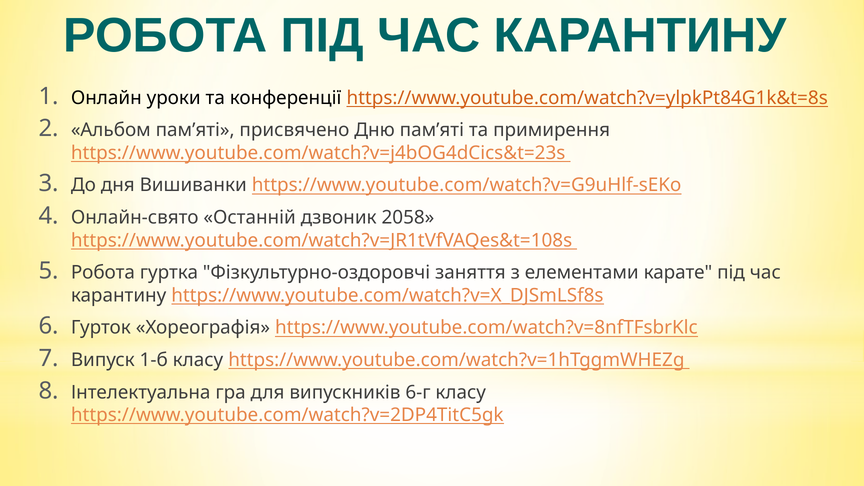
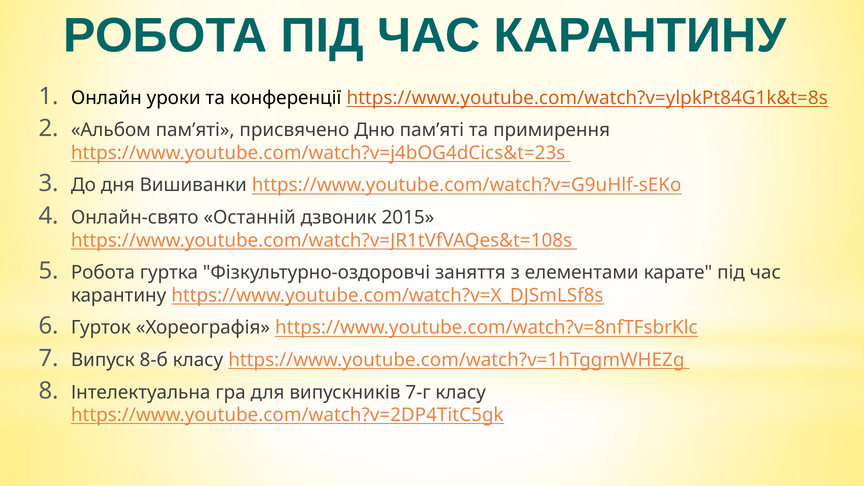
2058: 2058 -> 2015
1-б: 1-б -> 8-б
6-г: 6-г -> 7-г
